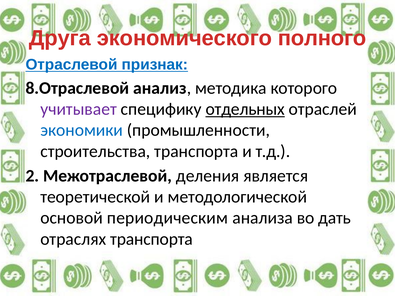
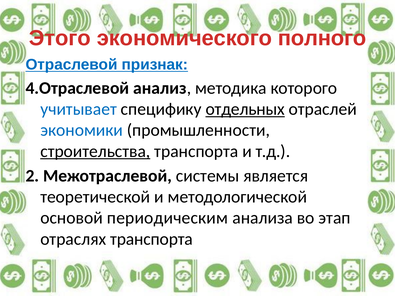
Друга: Друга -> Этого
8.Отраслевой: 8.Отраслевой -> 4.Отраслевой
учитывает colour: purple -> blue
строительства underline: none -> present
деления: деления -> системы
дать: дать -> этап
